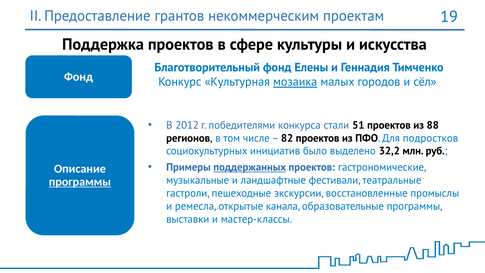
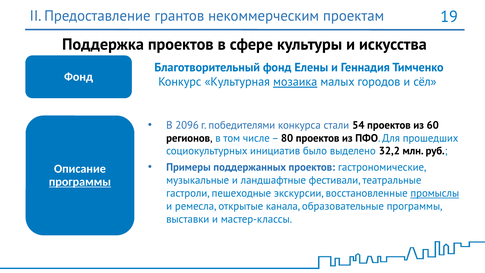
2012: 2012 -> 2096
51: 51 -> 54
88: 88 -> 60
82: 82 -> 80
подростков: подростков -> прошедших
поддержанных underline: present -> none
промыслы underline: none -> present
